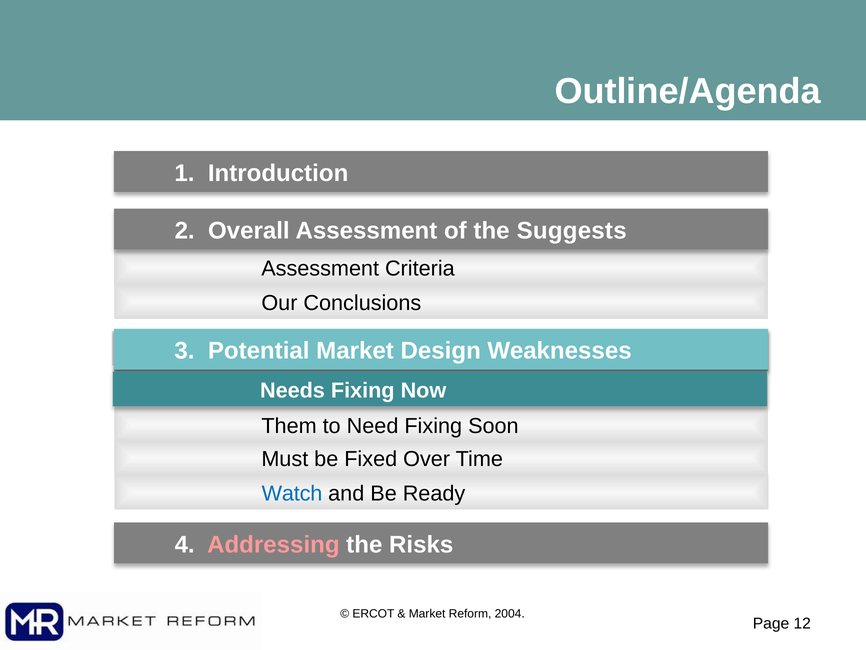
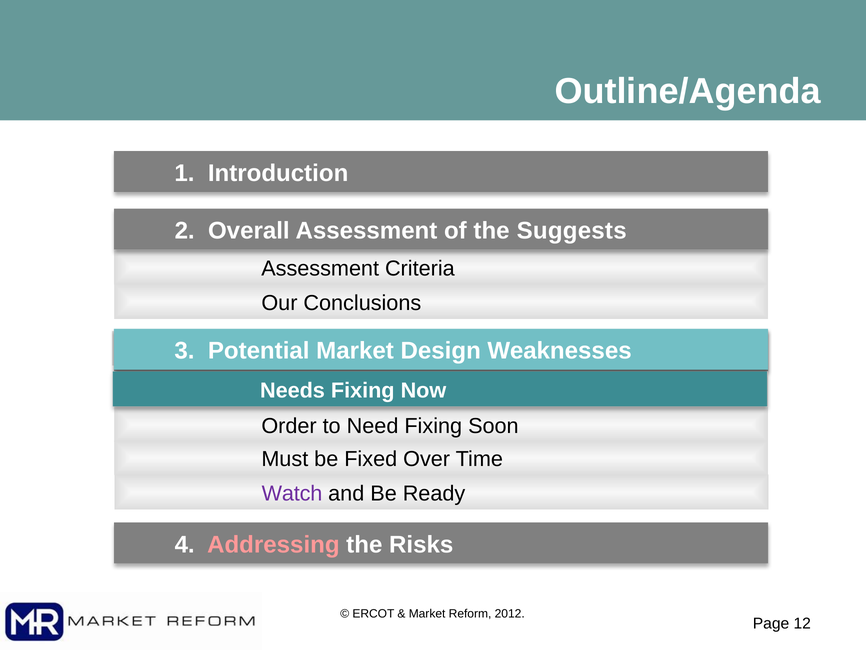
Them: Them -> Order
Watch colour: blue -> purple
2004: 2004 -> 2012
